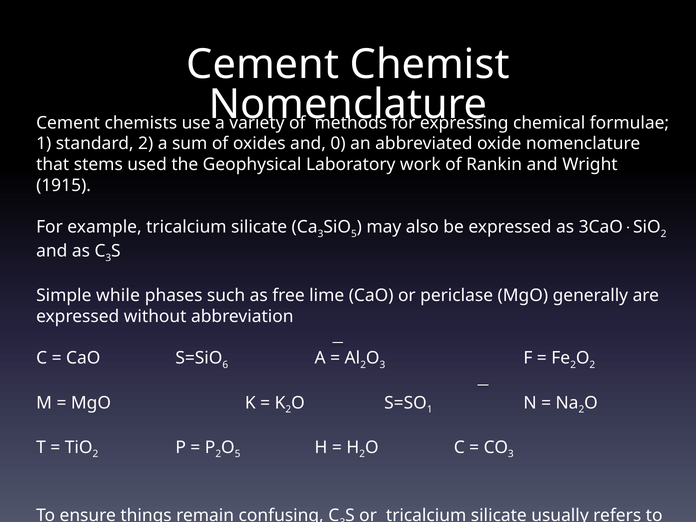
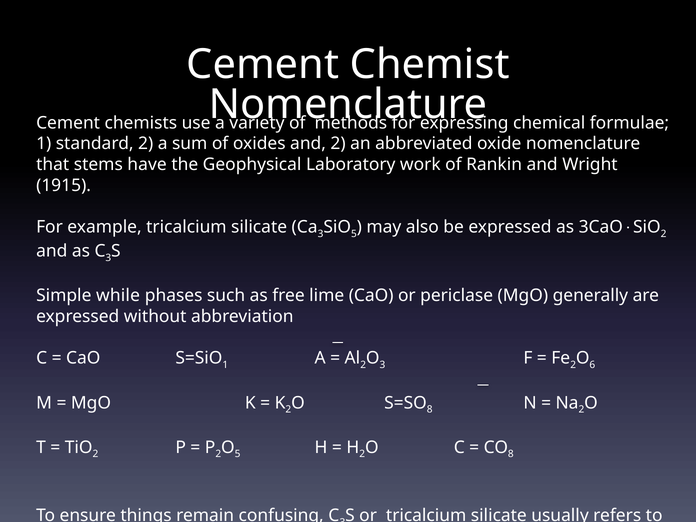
and 0: 0 -> 2
stems used: used -> have
6 at (225, 365): 6 -> 1
2 at (592, 365): 2 -> 6
1 at (430, 410): 1 -> 8
3 at (511, 454): 3 -> 8
